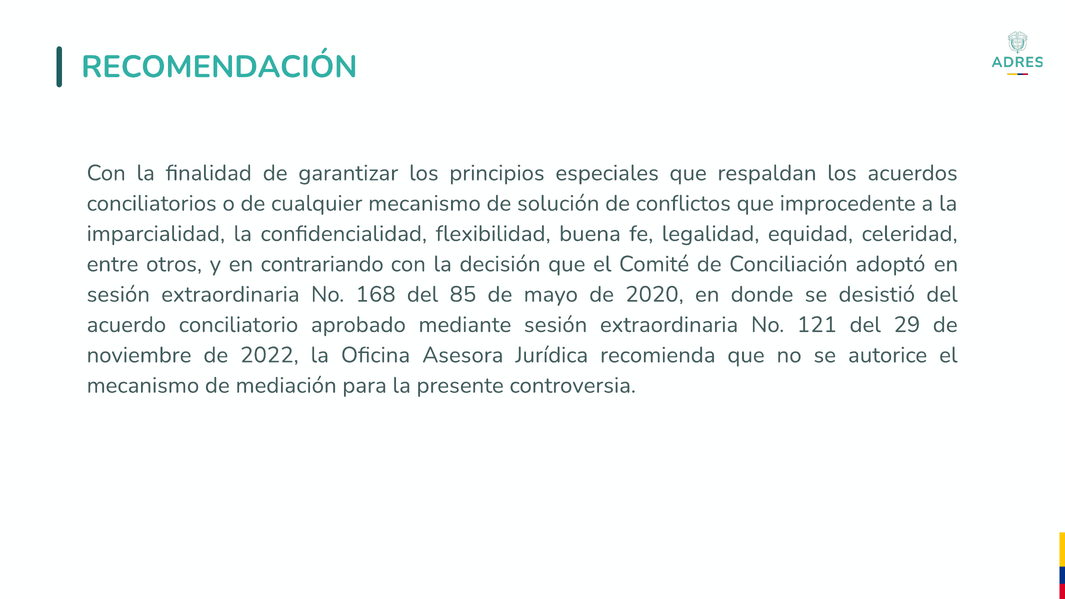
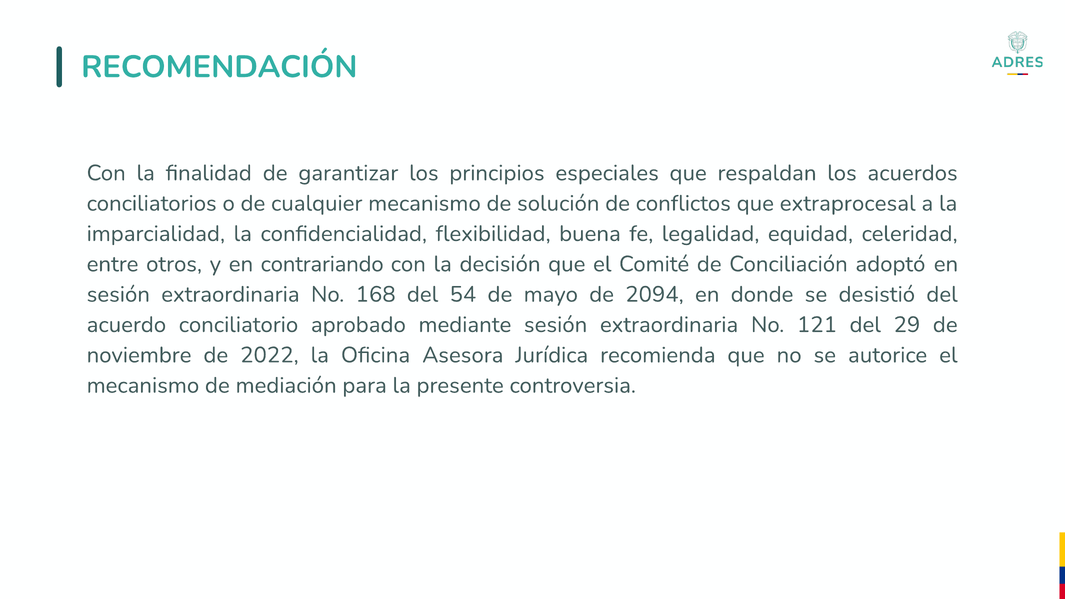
improcedente: improcedente -> extraprocesal
85: 85 -> 54
2020: 2020 -> 2094
